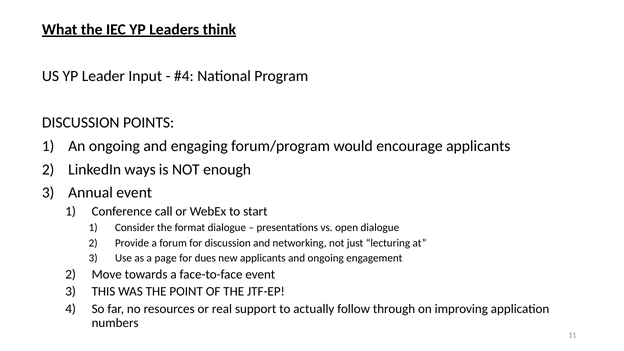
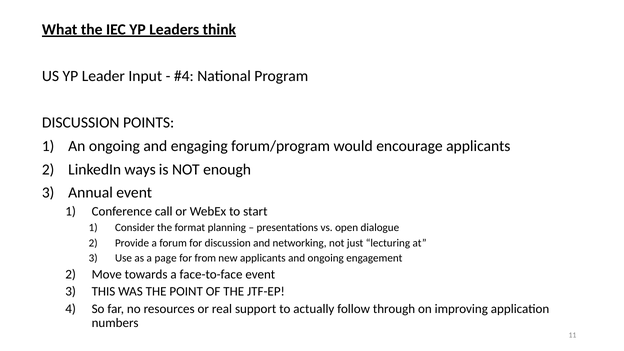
format dialogue: dialogue -> planning
dues: dues -> from
